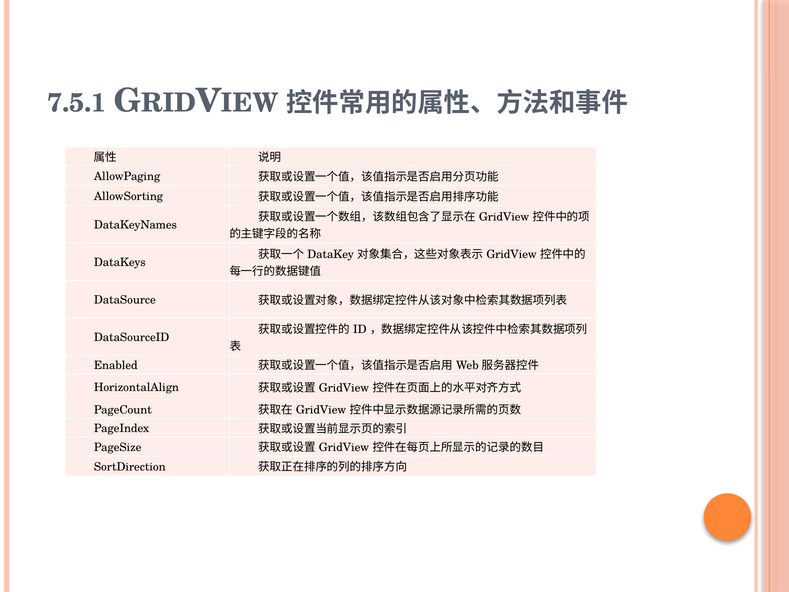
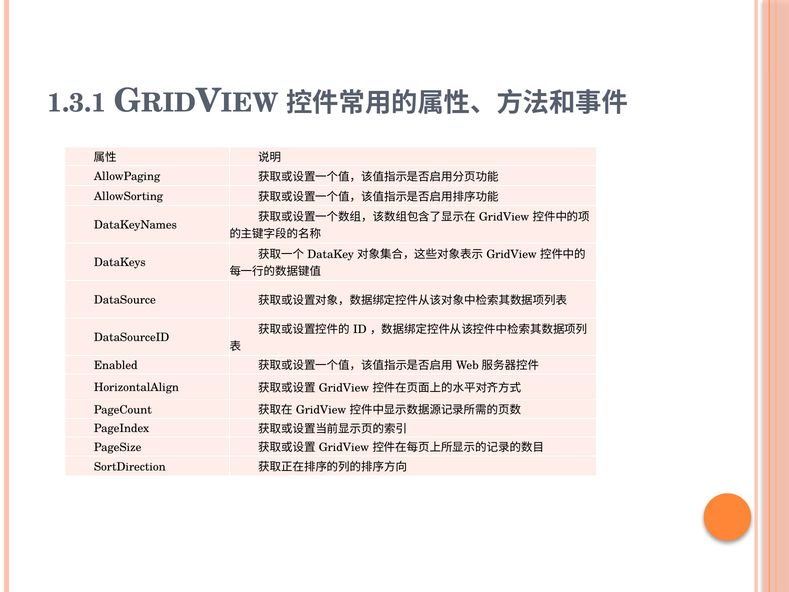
7.5.1: 7.5.1 -> 1.3.1
